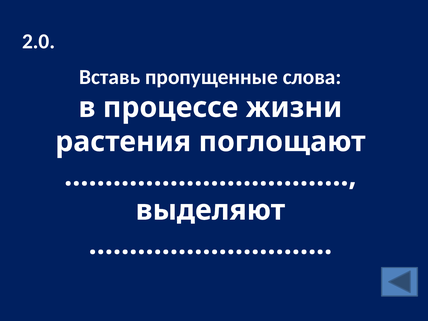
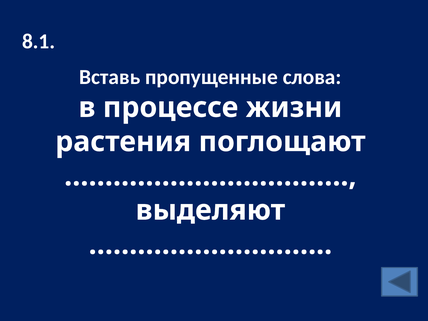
2.0: 2.0 -> 8.1
